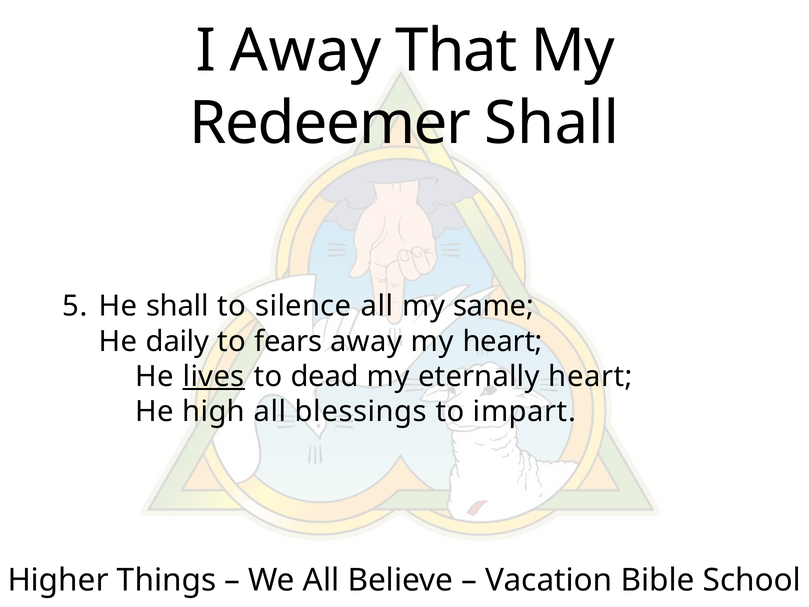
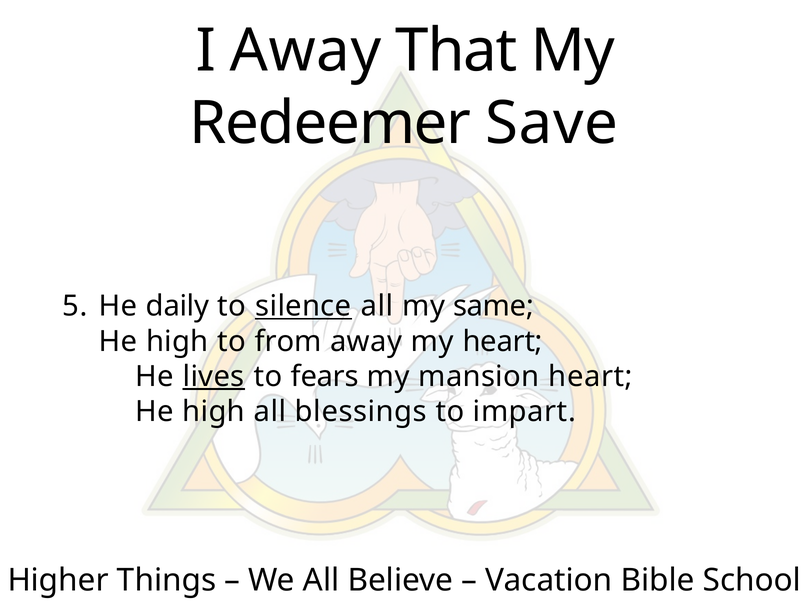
Redeemer Shall: Shall -> Save
He shall: shall -> daily
silence underline: none -> present
daily at (178, 341): daily -> high
fears: fears -> from
dead: dead -> fears
eternally: eternally -> mansion
